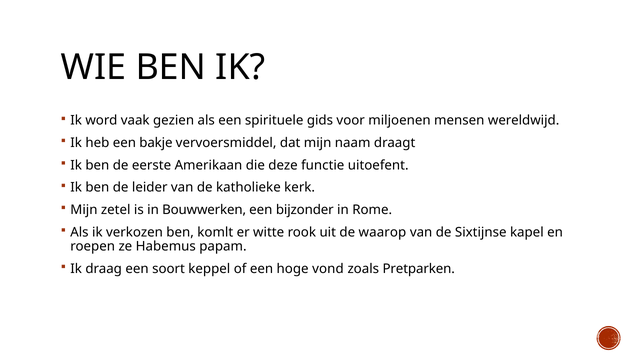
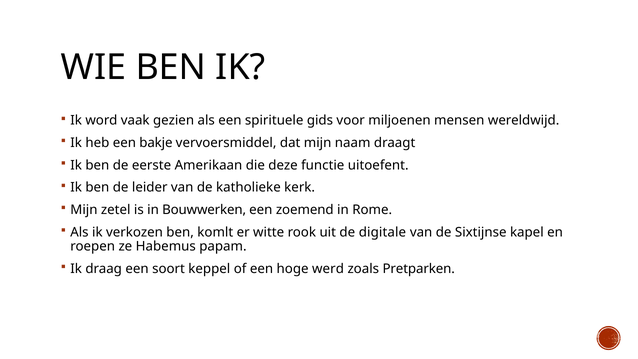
bijzonder: bijzonder -> zoemend
waarop: waarop -> digitale
vond: vond -> werd
